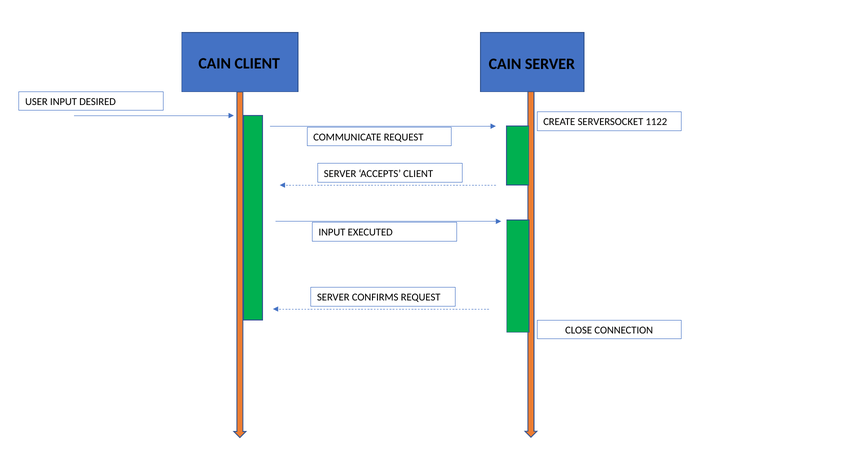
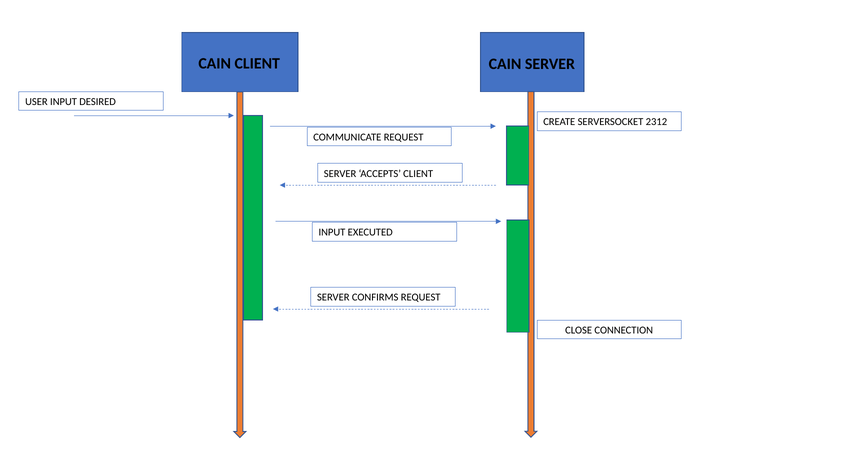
1122: 1122 -> 2312
